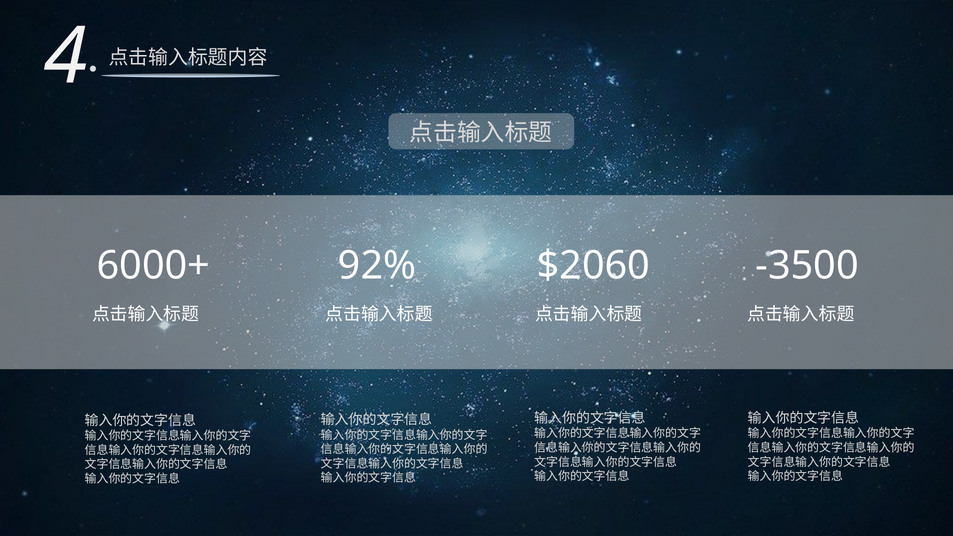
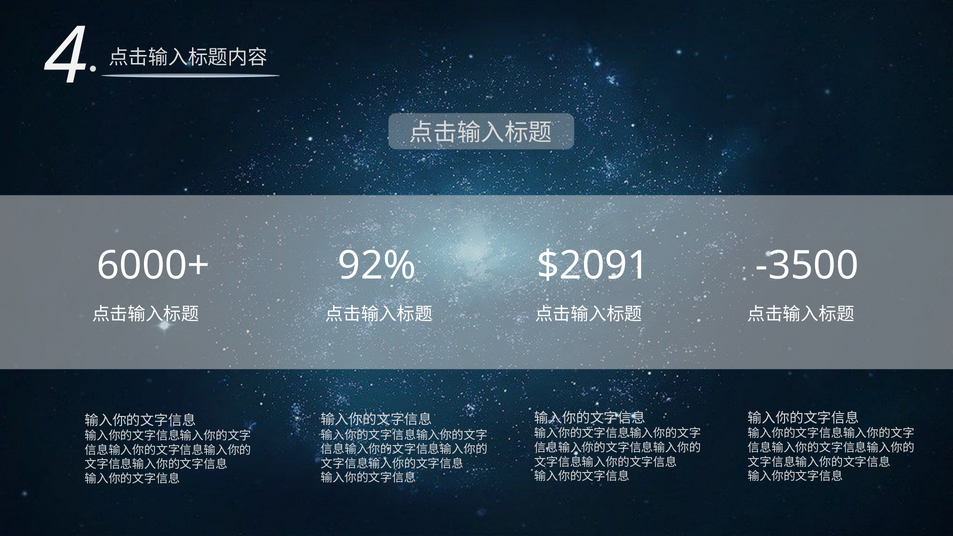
$2060: $2060 -> $2091
